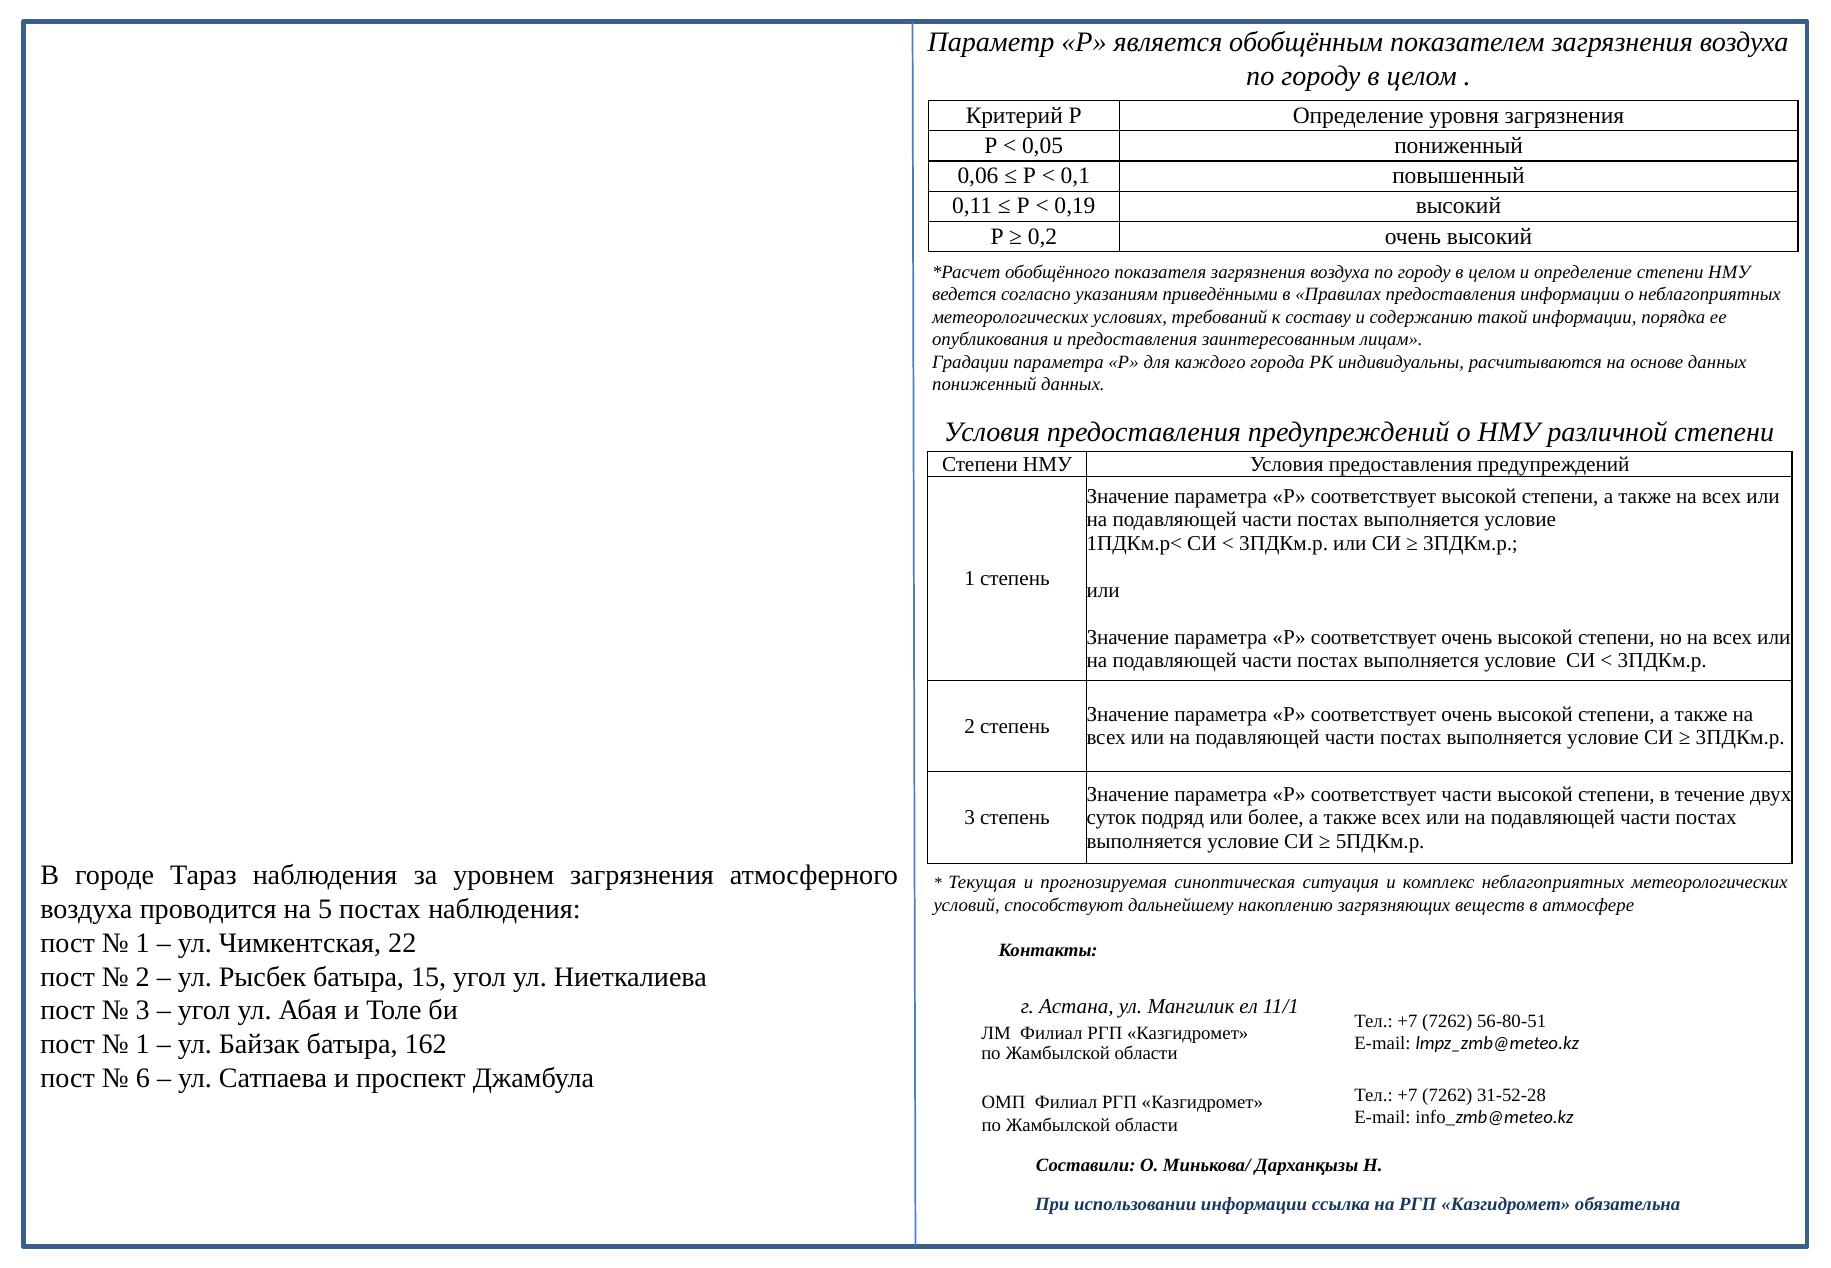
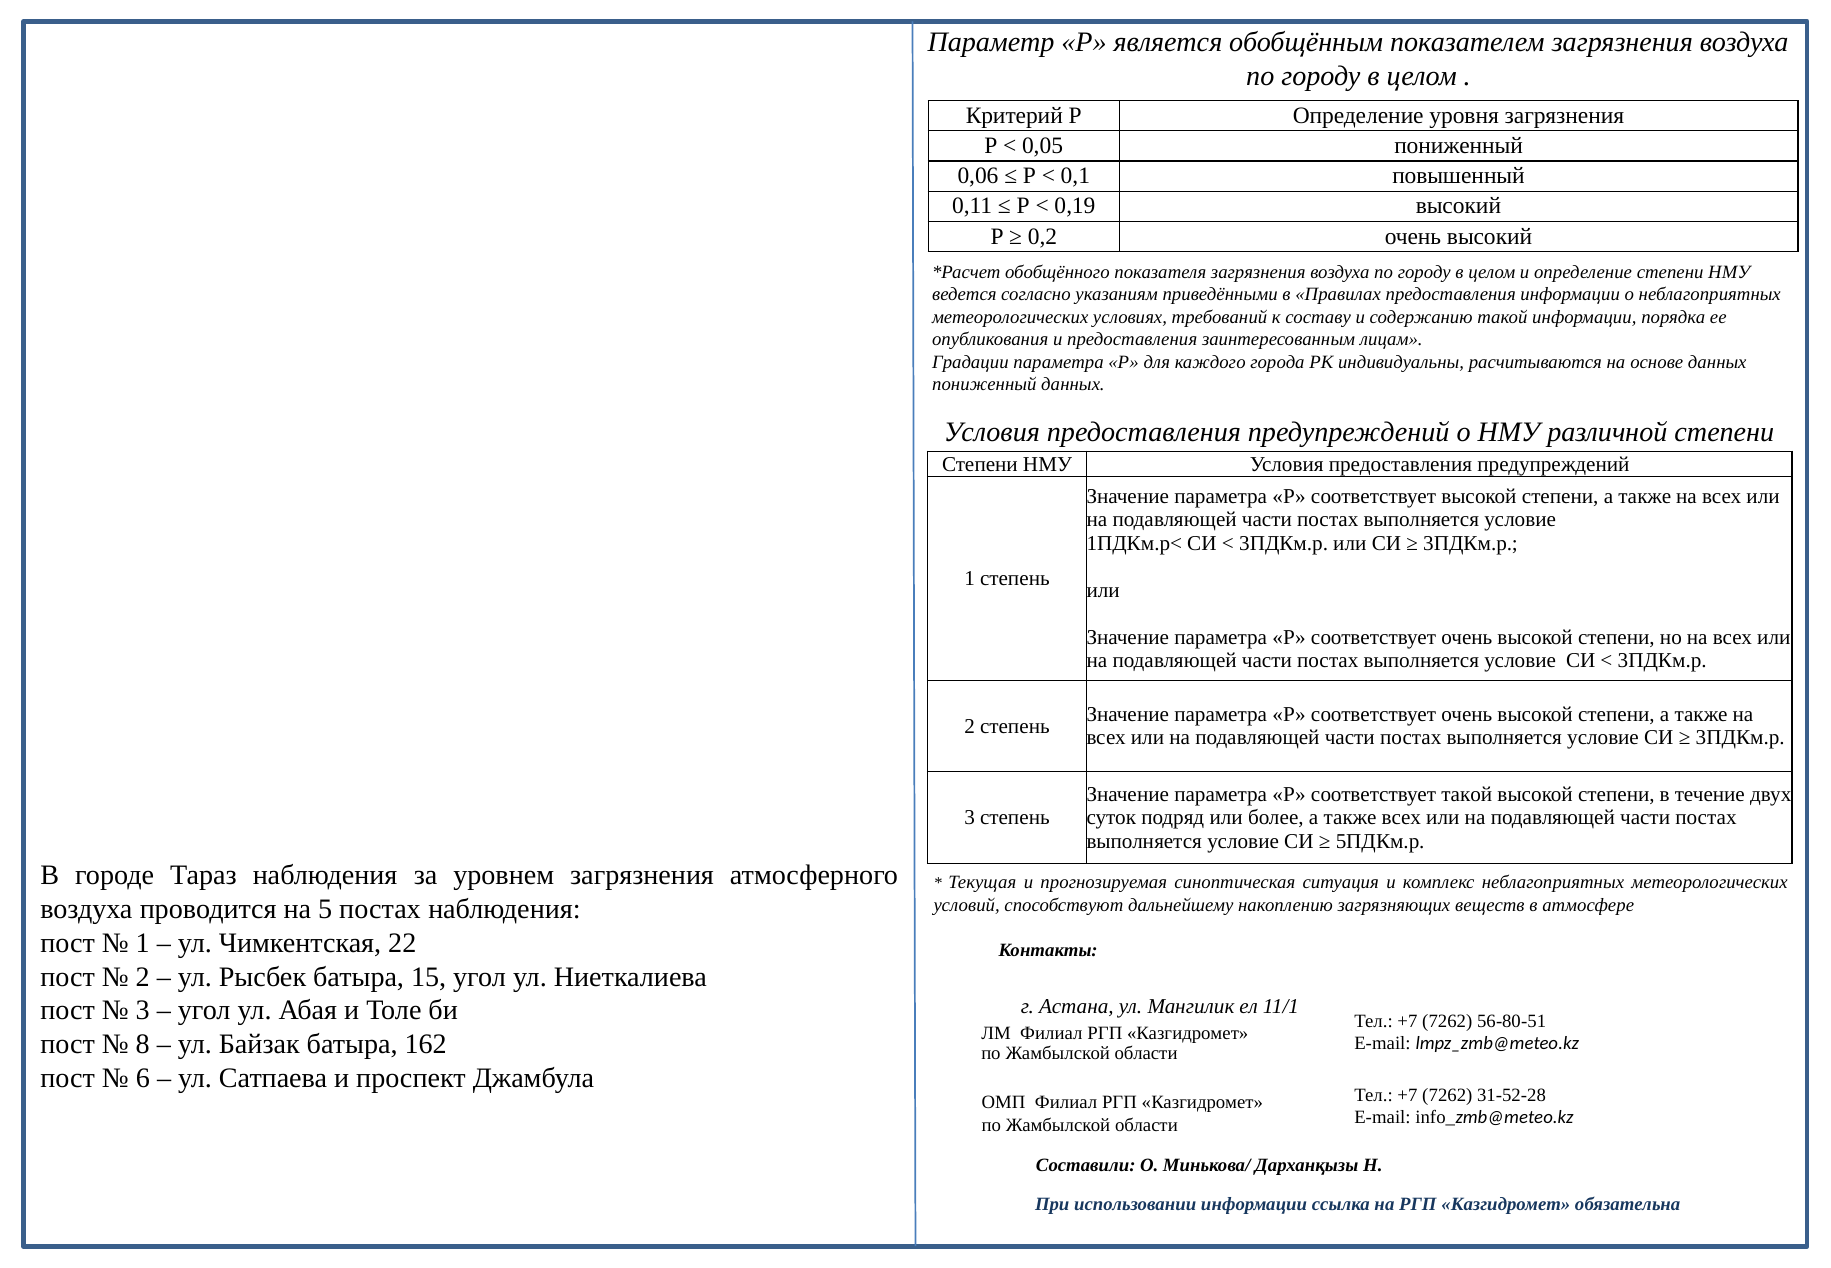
соответствует части: части -> такой
1 at (143, 1044): 1 -> 8
